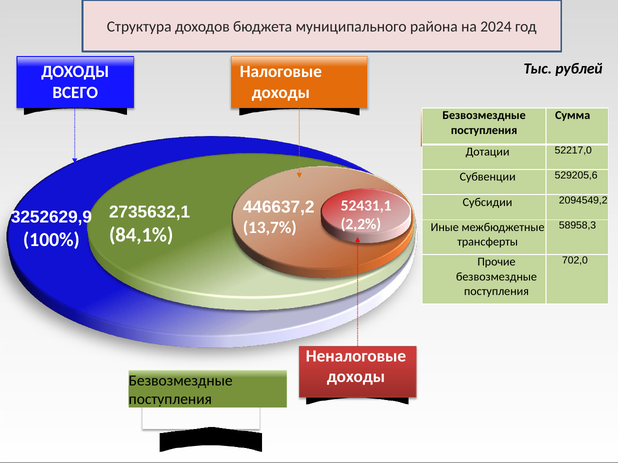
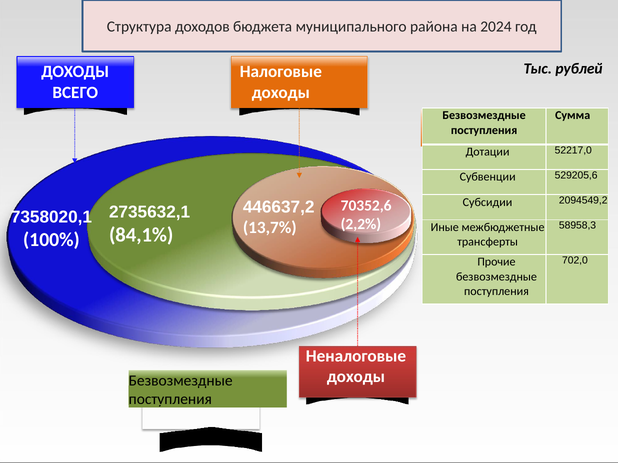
52431,1: 52431,1 -> 70352,6
3252629,9: 3252629,9 -> 7358020,1
